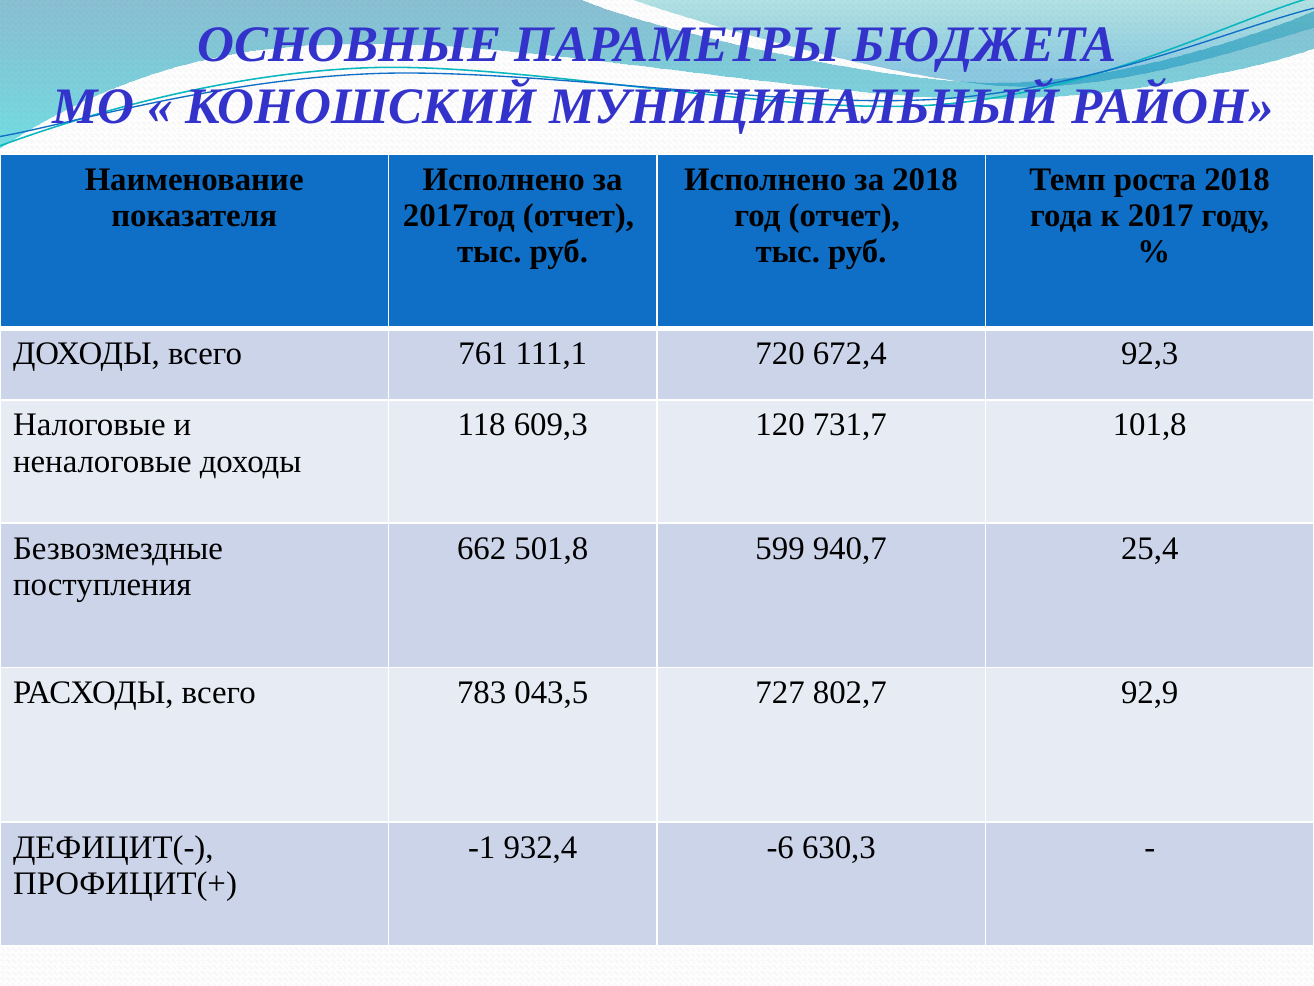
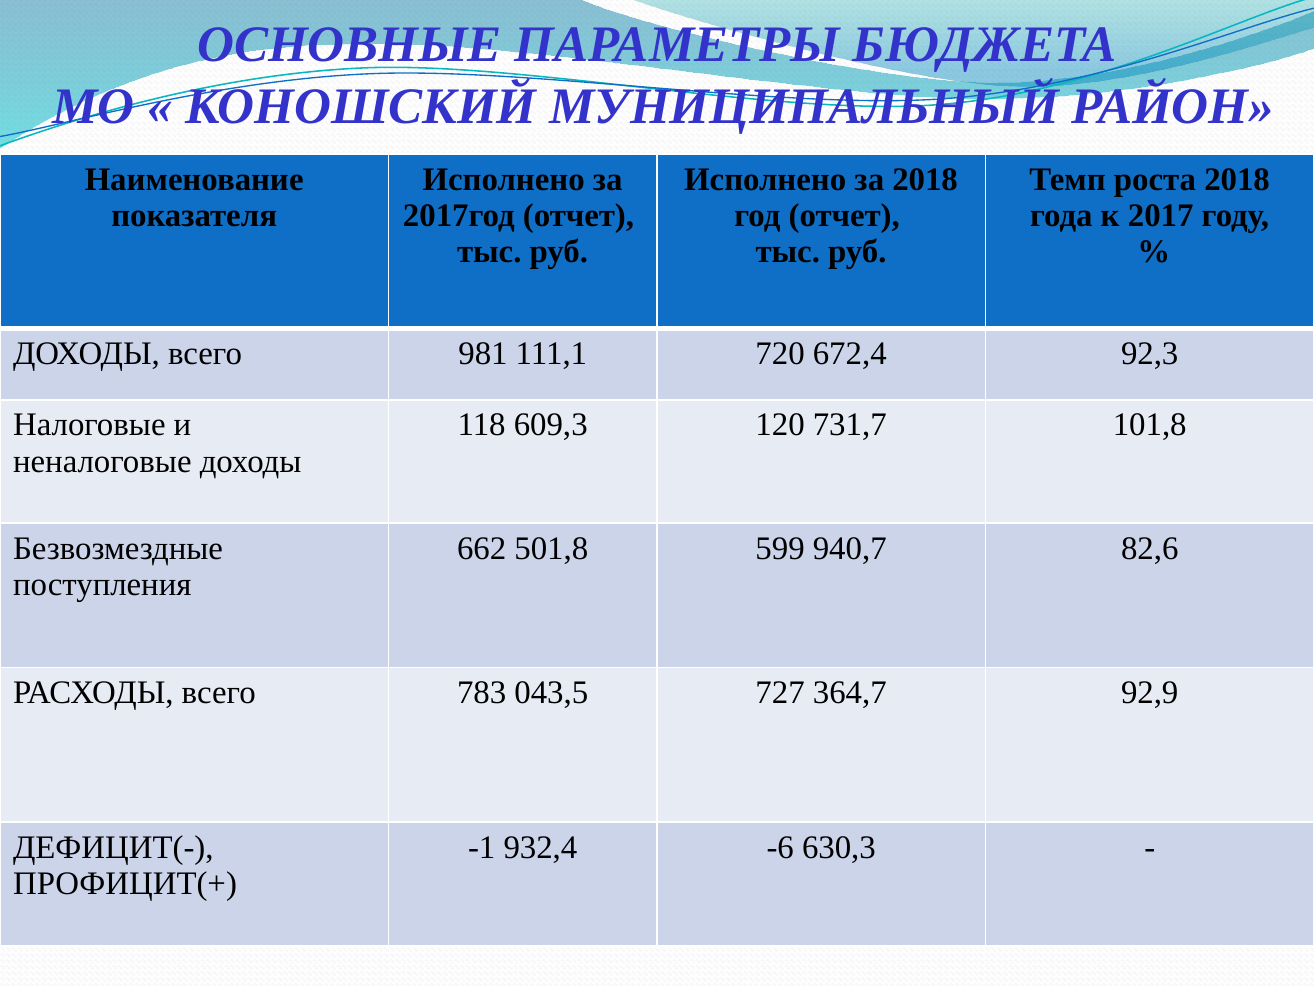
761: 761 -> 981
25,4: 25,4 -> 82,6
802,7: 802,7 -> 364,7
